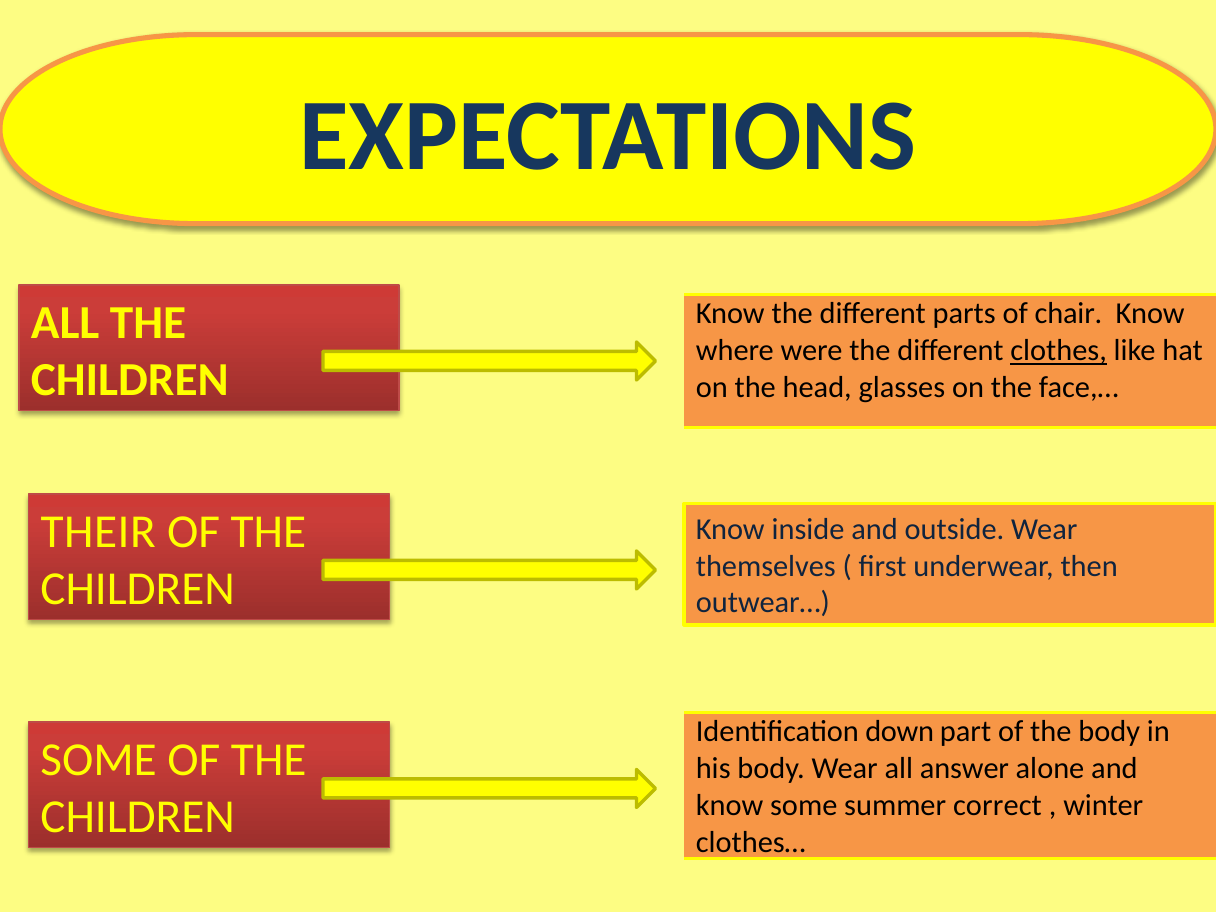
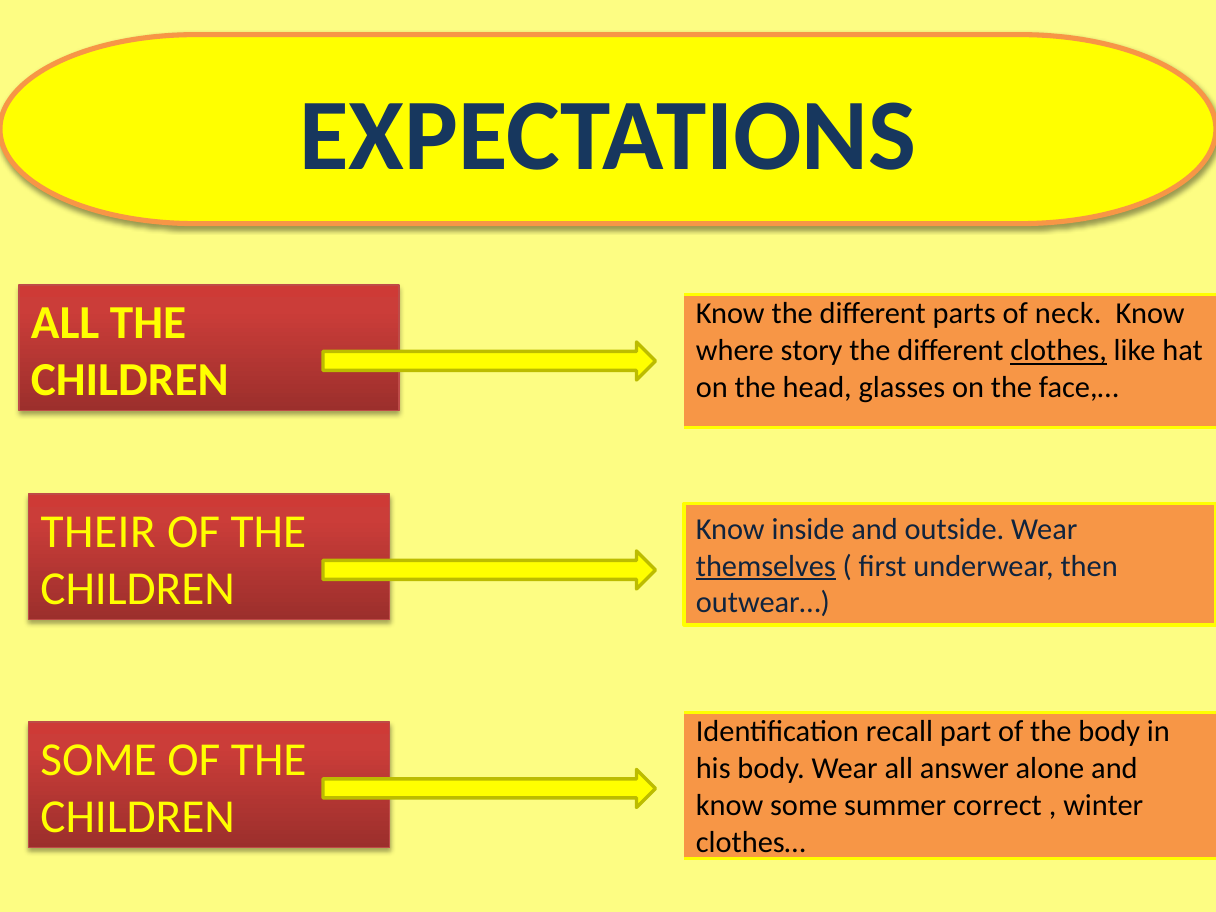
chair: chair -> neck
were: were -> story
themselves underline: none -> present
down: down -> recall
